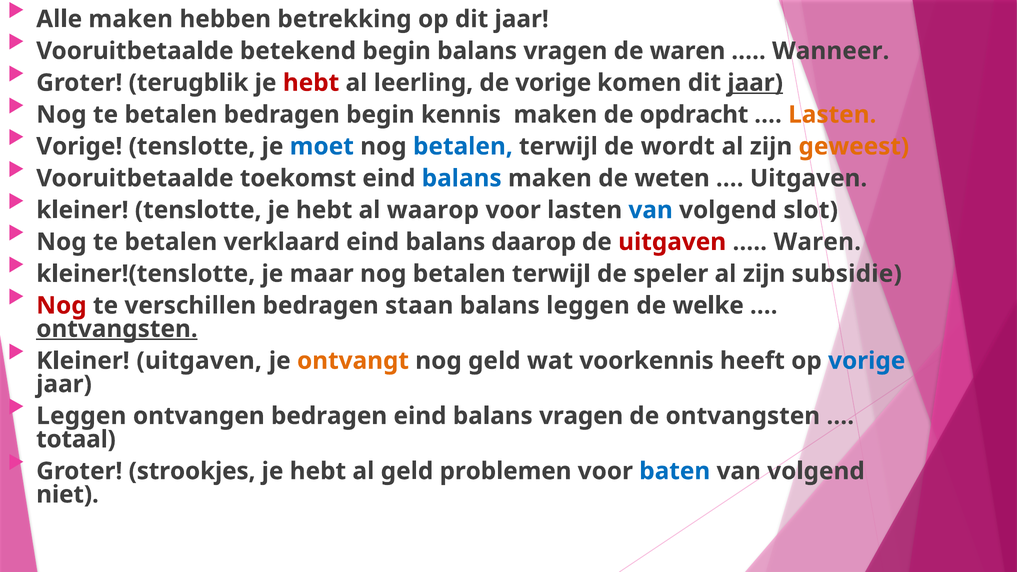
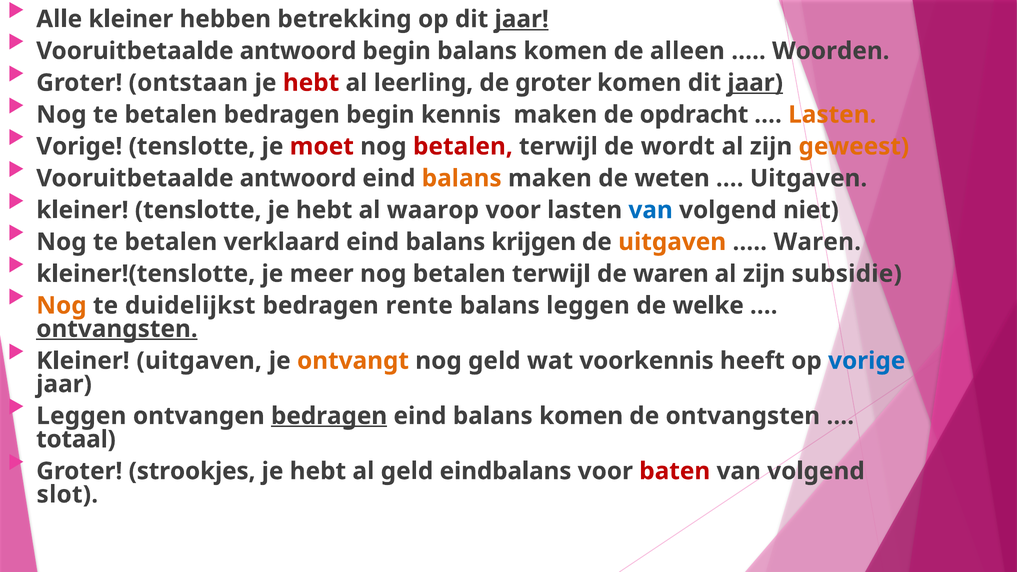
Alle maken: maken -> kleiner
jaar at (522, 19) underline: none -> present
betekend at (298, 51): betekend -> antwoord
begin balans vragen: vragen -> komen
de waren: waren -> alleen
Wanneer: Wanneer -> Woorden
terugblik: terugblik -> ontstaan
de vorige: vorige -> groter
moet colour: blue -> red
betalen at (463, 146) colour: blue -> red
toekomst at (298, 178): toekomst -> antwoord
balans at (462, 178) colour: blue -> orange
slot: slot -> niet
daarop: daarop -> krijgen
uitgaven at (672, 242) colour: red -> orange
maar: maar -> meer
de speler: speler -> waren
Nog at (61, 306) colour: red -> orange
verschillen: verschillen -> duidelijkst
staan: staan -> rente
bedragen at (329, 416) underline: none -> present
eind balans vragen: vragen -> komen
problemen: problemen -> eindbalans
baten colour: blue -> red
niet: niet -> slot
